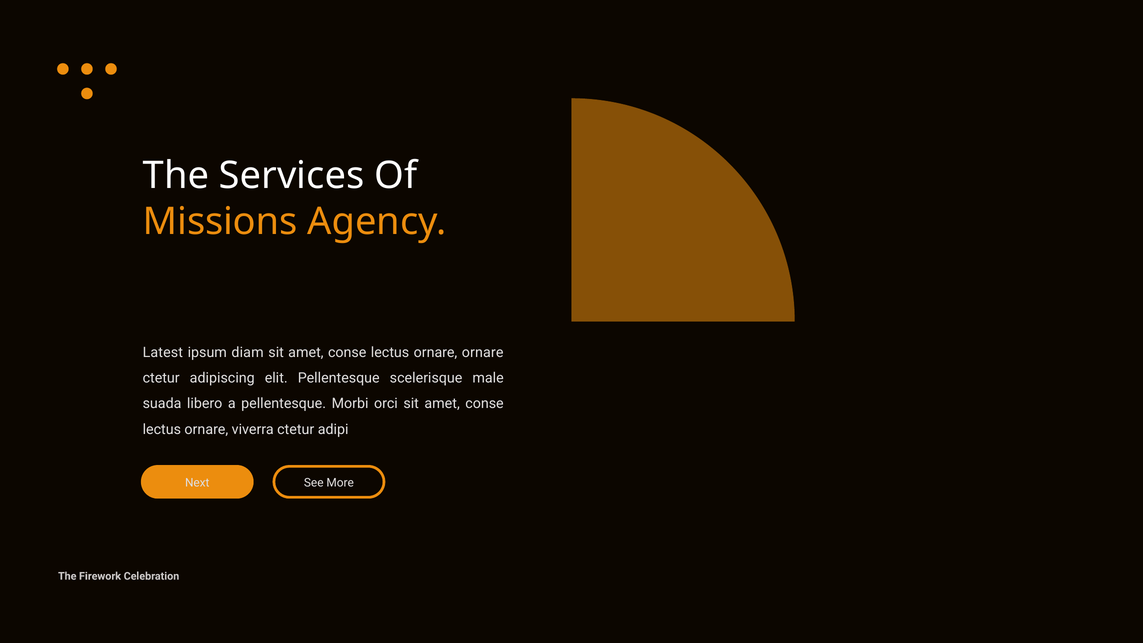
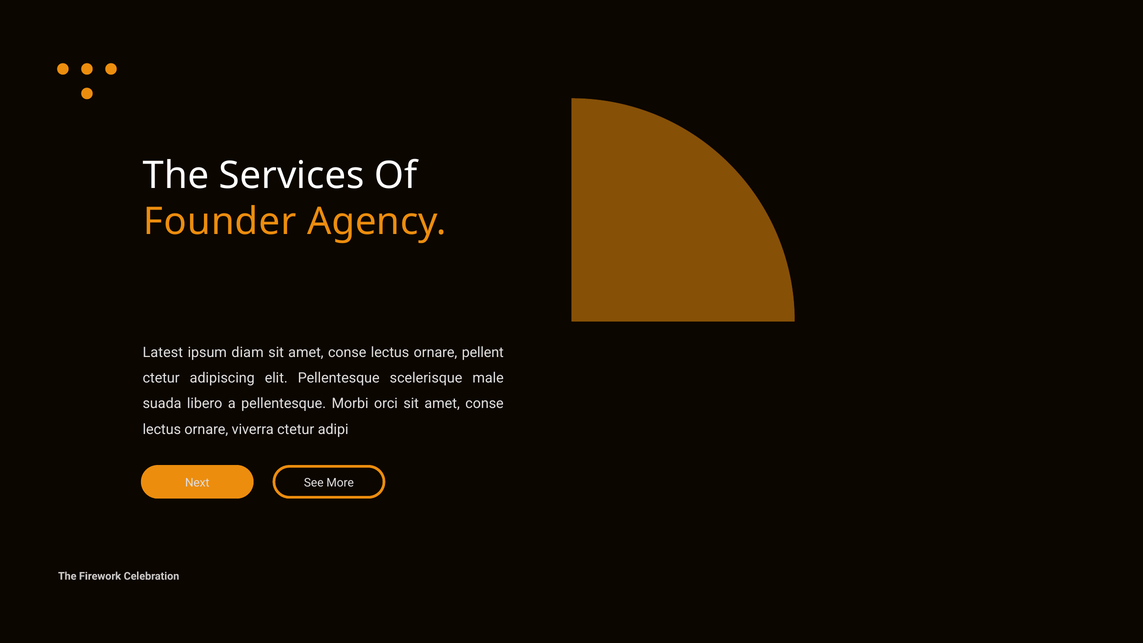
Missions: Missions -> Founder
ornare ornare: ornare -> pellent
